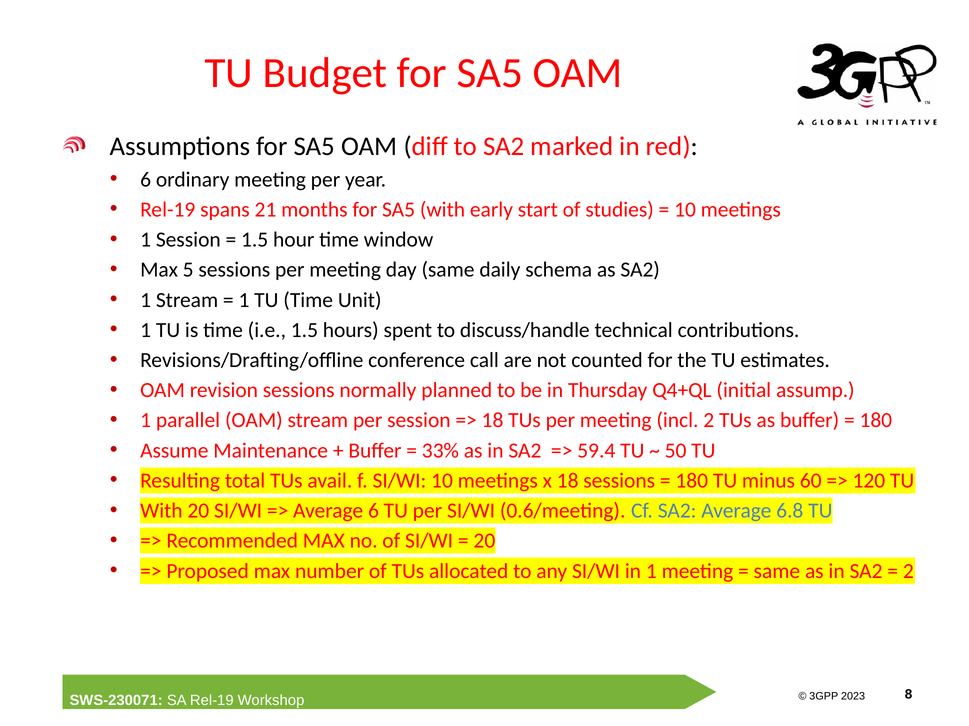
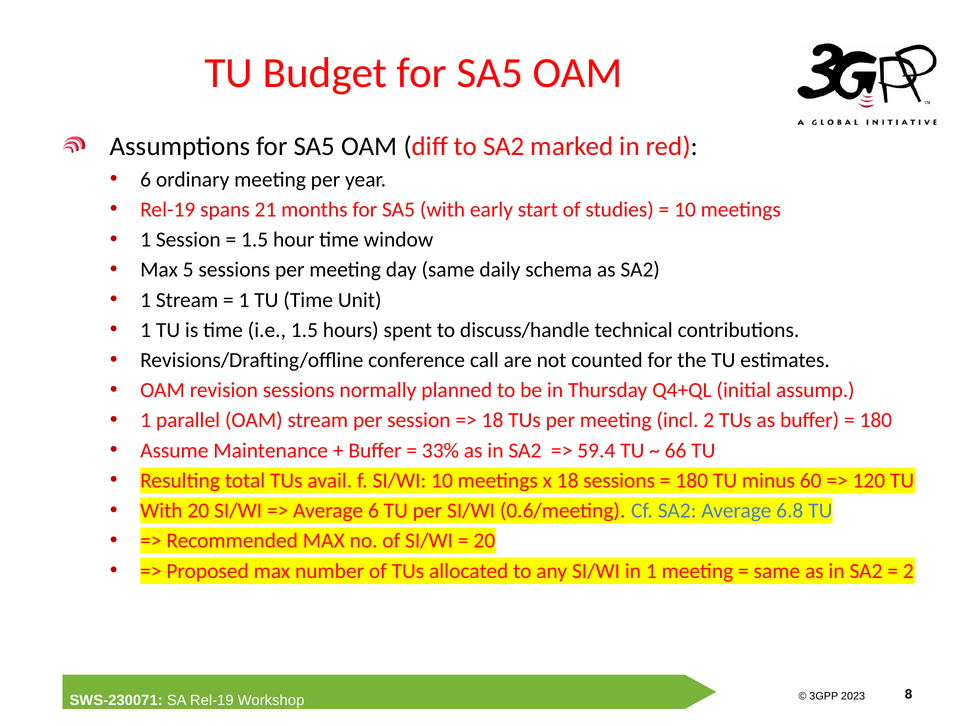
50: 50 -> 66
